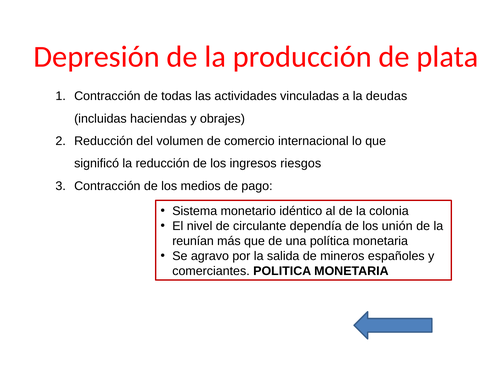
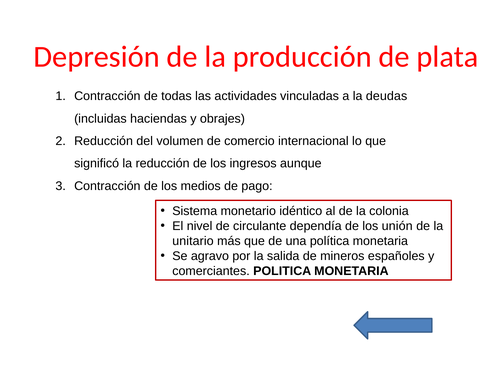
riesgos: riesgos -> aunque
reunían: reunían -> unitario
